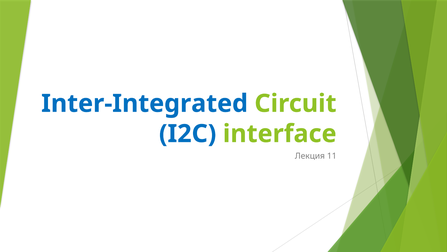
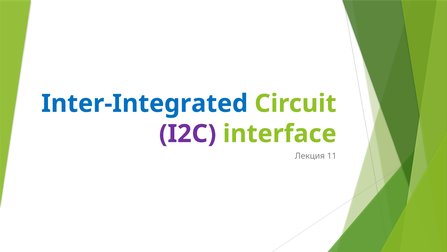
I2C colour: blue -> purple
